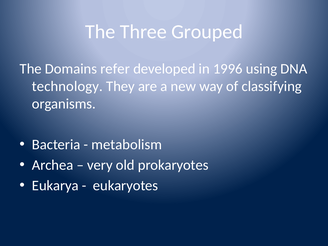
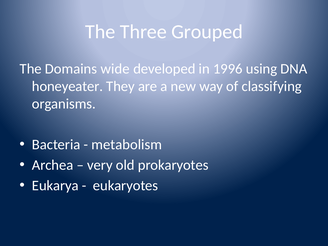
refer: refer -> wide
technology: technology -> honeyeater
